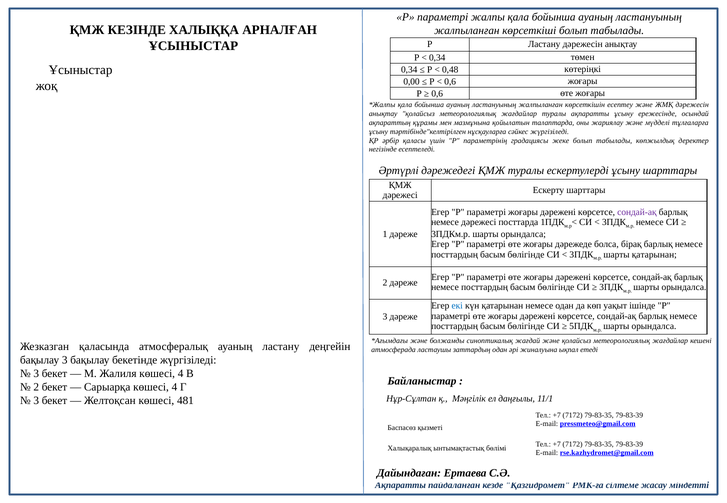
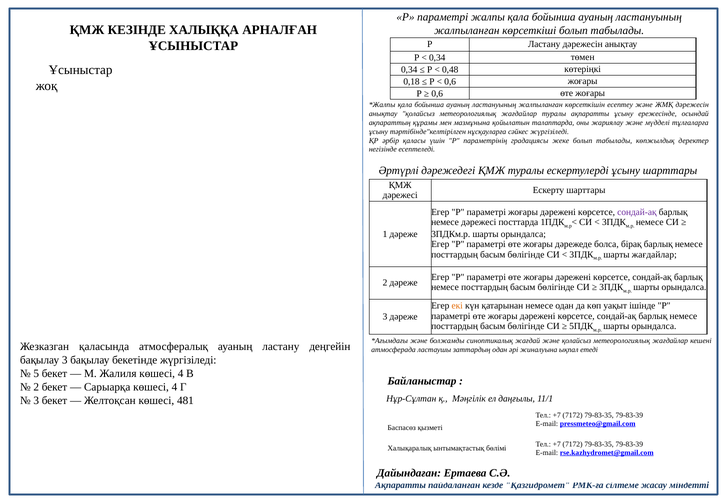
0,00: 0,00 -> 0,18
шарты қатарынан: қатарынан -> жағдайлар
екі colour: blue -> orange
3 at (36, 374): 3 -> 5
